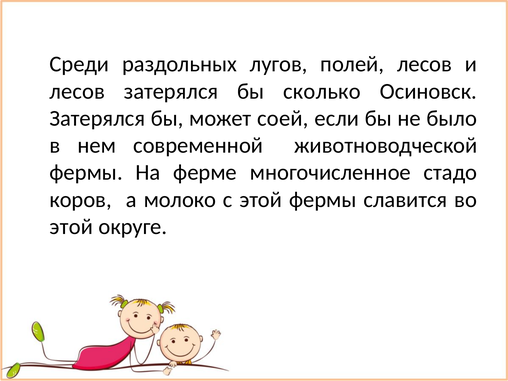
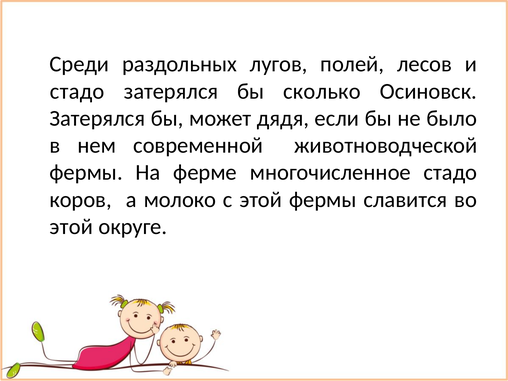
лесов at (77, 91): лесов -> стадо
соей: соей -> дядя
